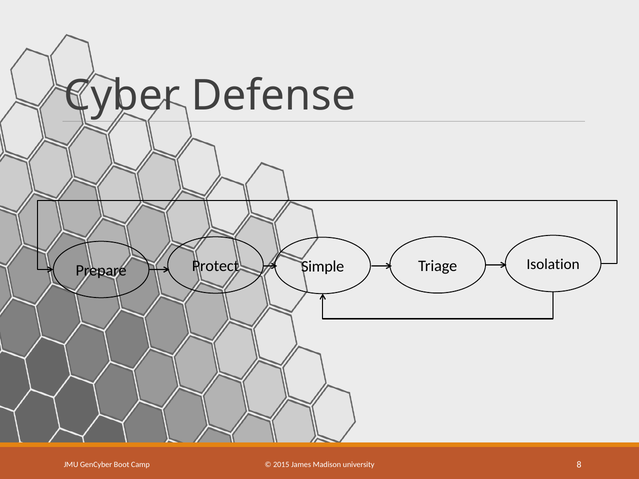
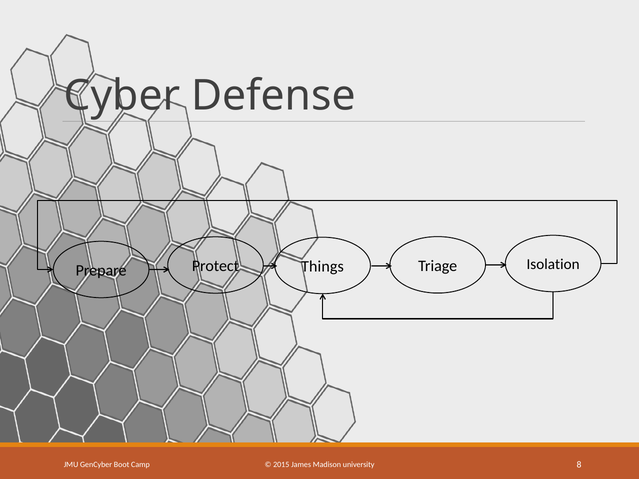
Simple: Simple -> Things
